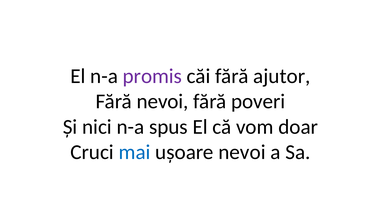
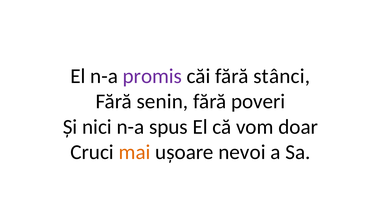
ajutor: ajutor -> stânci
Fără nevoi: nevoi -> senin
mai colour: blue -> orange
